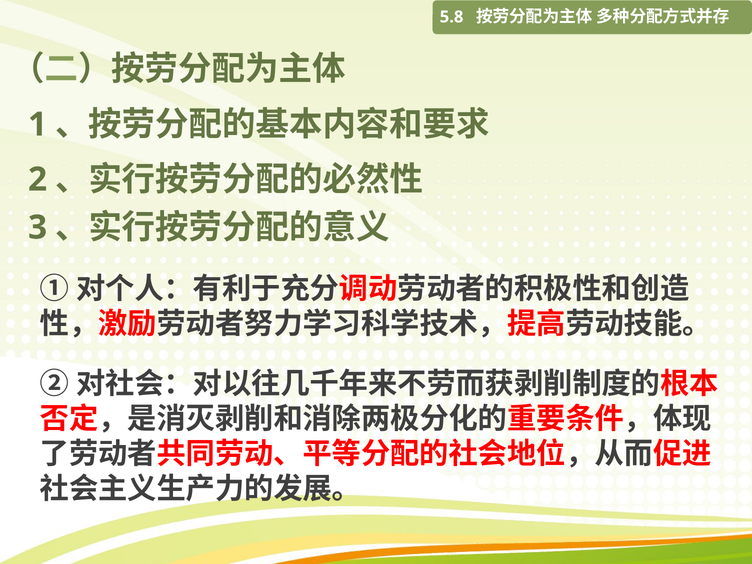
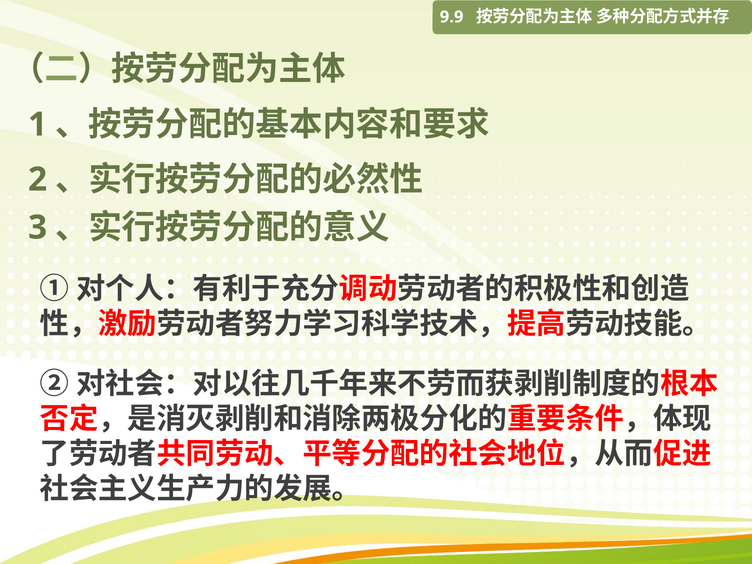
5.8: 5.8 -> 9.9
